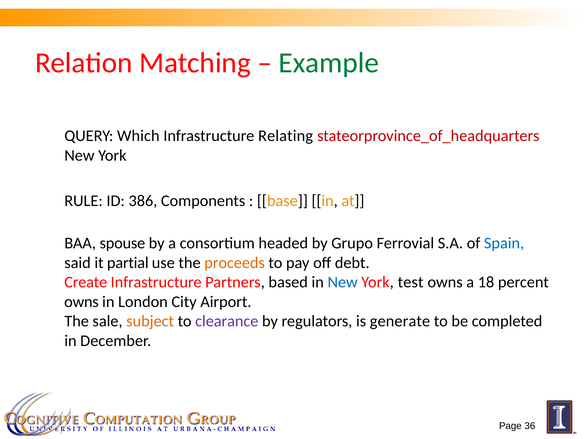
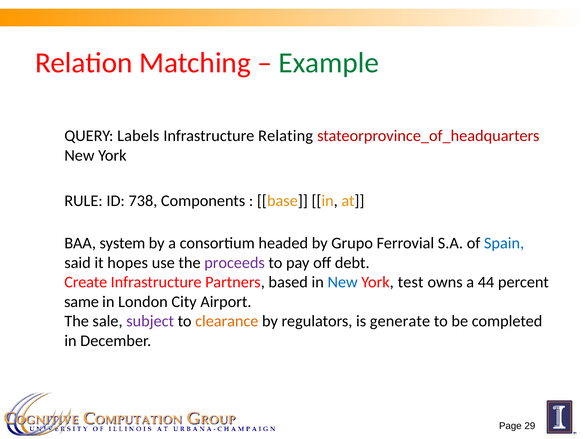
Which: Which -> Labels
386: 386 -> 738
spouse: spouse -> system
partial: partial -> hopes
proceeds colour: orange -> purple
18: 18 -> 44
owns at (81, 302): owns -> same
subject colour: orange -> purple
clearance colour: purple -> orange
36: 36 -> 29
